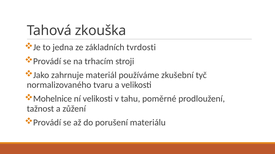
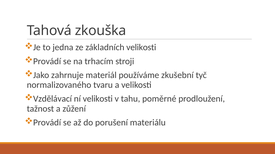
základních tvrdosti: tvrdosti -> velikosti
Mohelnice: Mohelnice -> Vzdělávací
